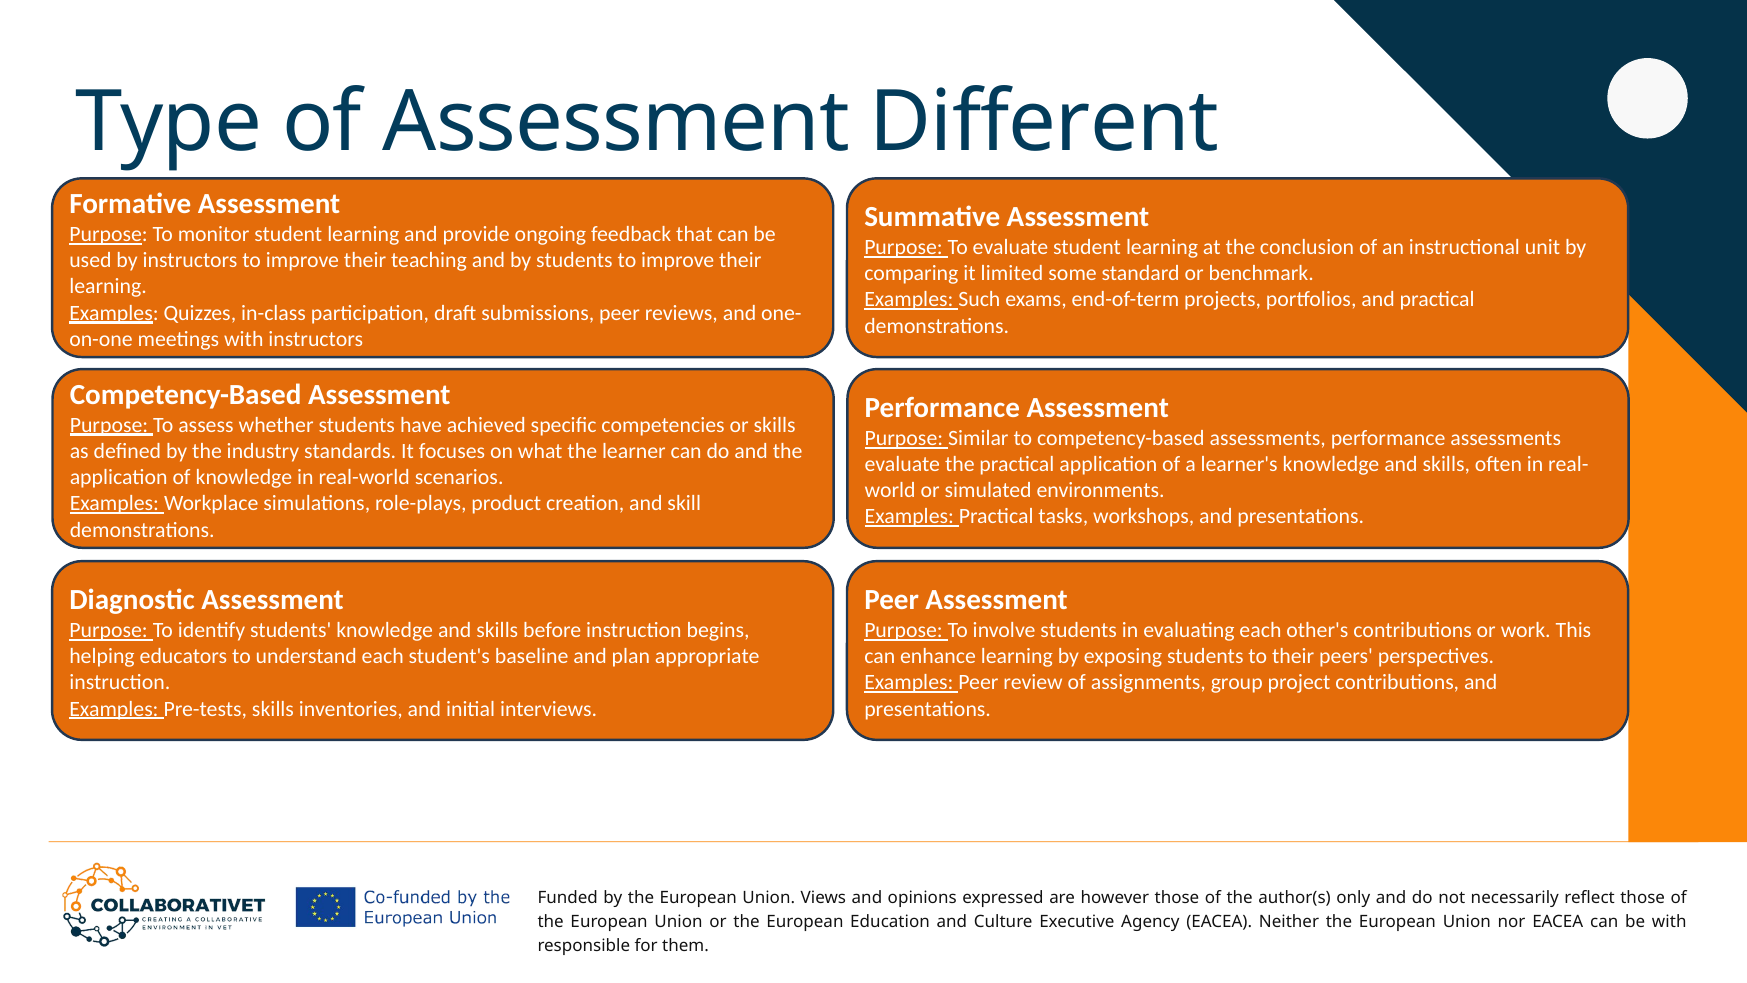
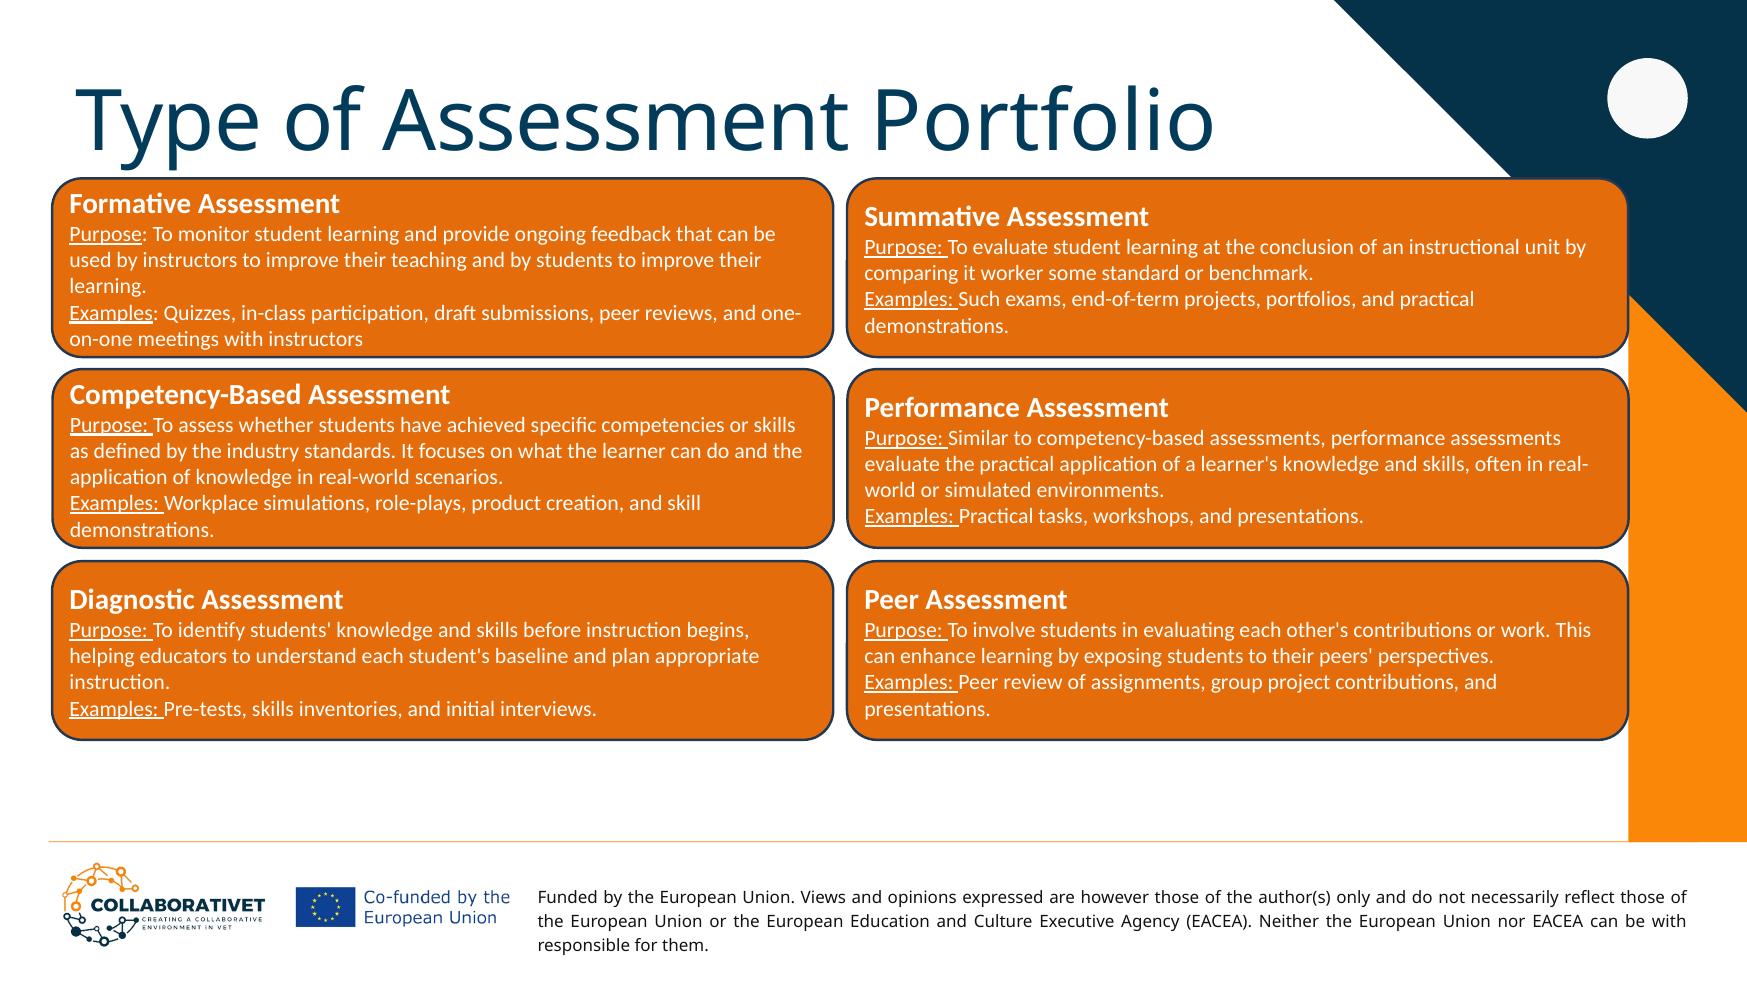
Different: Different -> Portfolio
limited: limited -> worker
